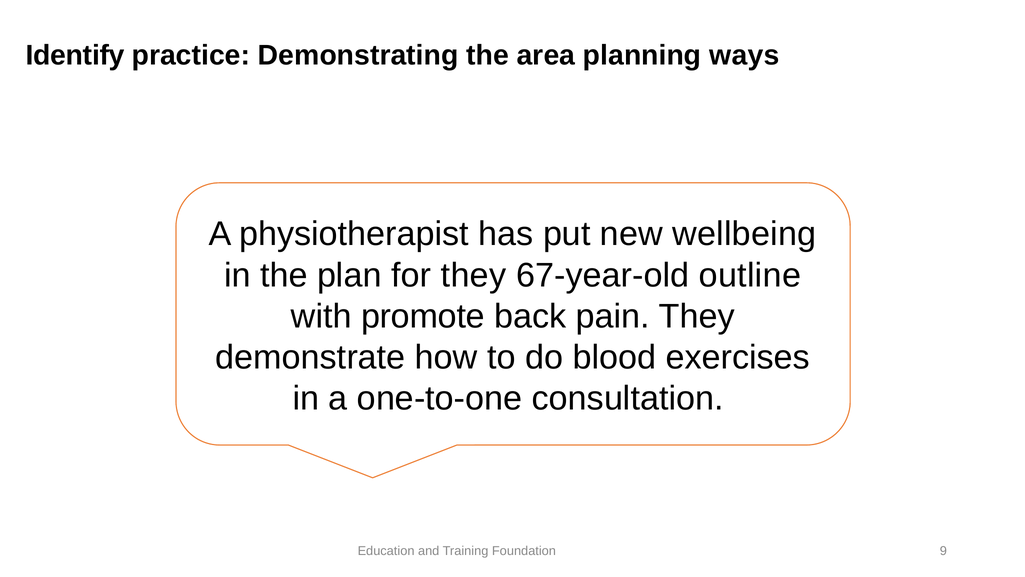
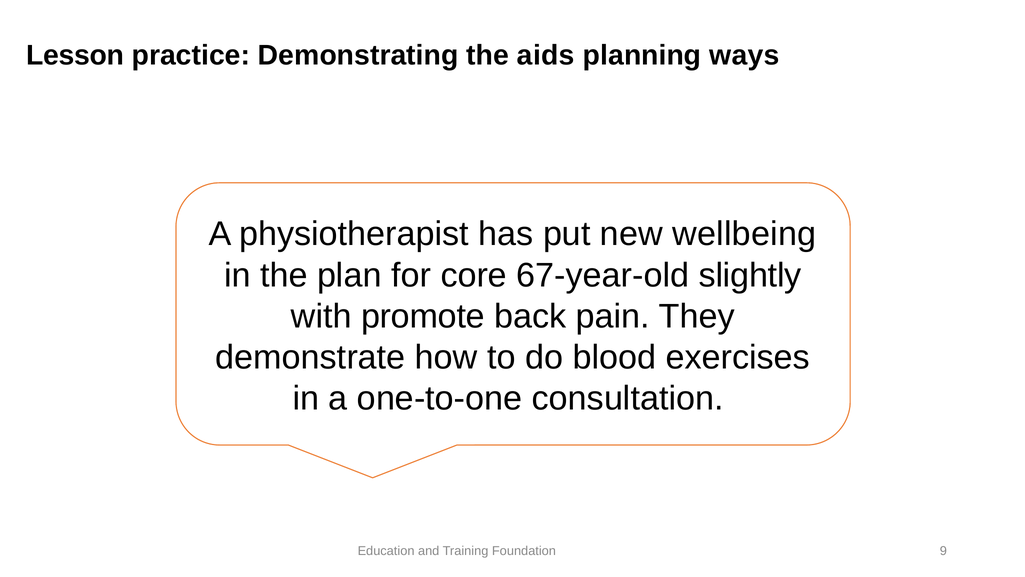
Identify: Identify -> Lesson
area: area -> aids
for they: they -> core
outline: outline -> slightly
